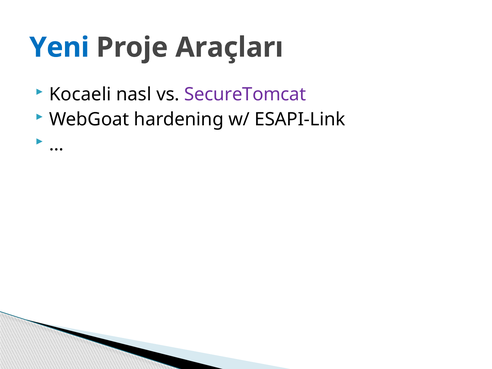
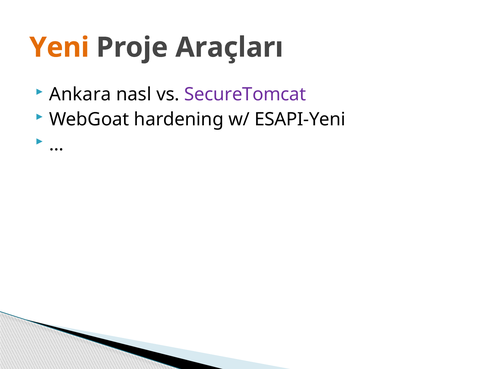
Yeni colour: blue -> orange
Kocaeli: Kocaeli -> Ankara
ESAPI-Link: ESAPI-Link -> ESAPI-Yeni
